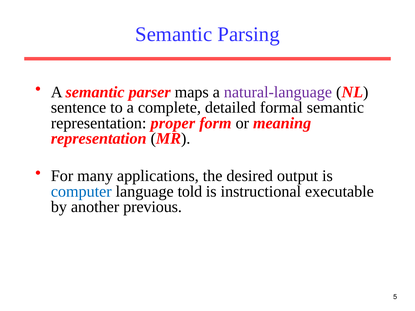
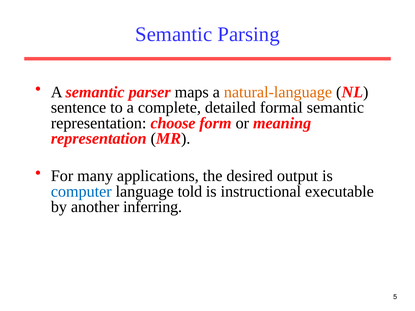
natural-language colour: purple -> orange
proper: proper -> choose
previous: previous -> inferring
